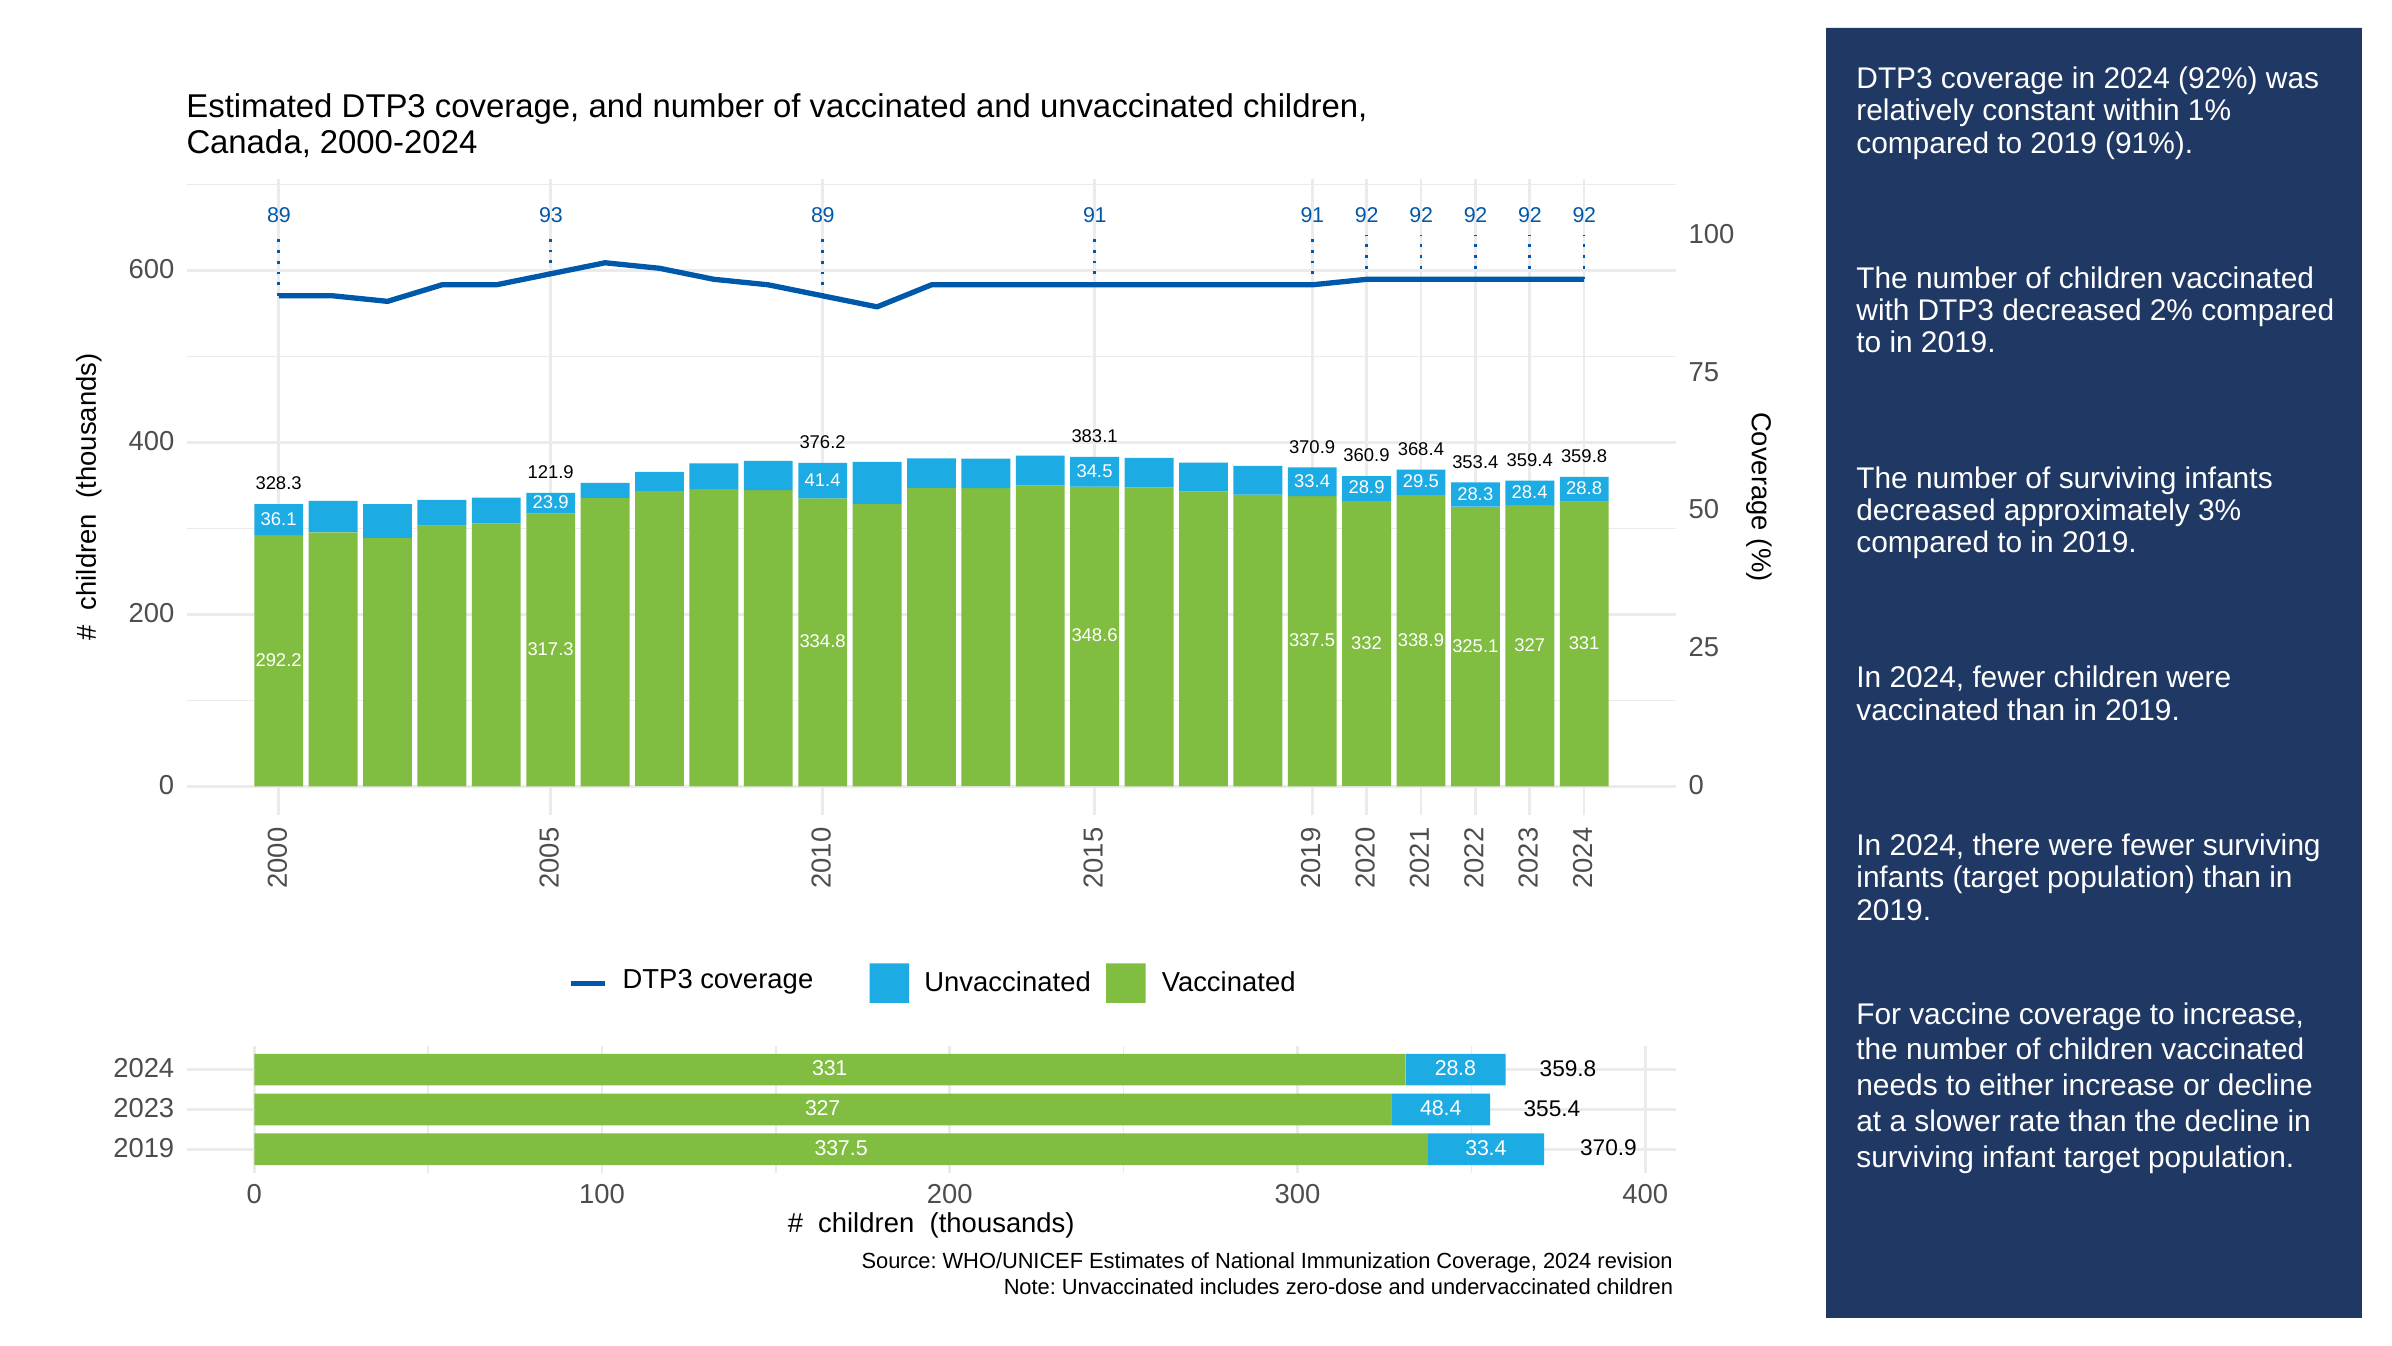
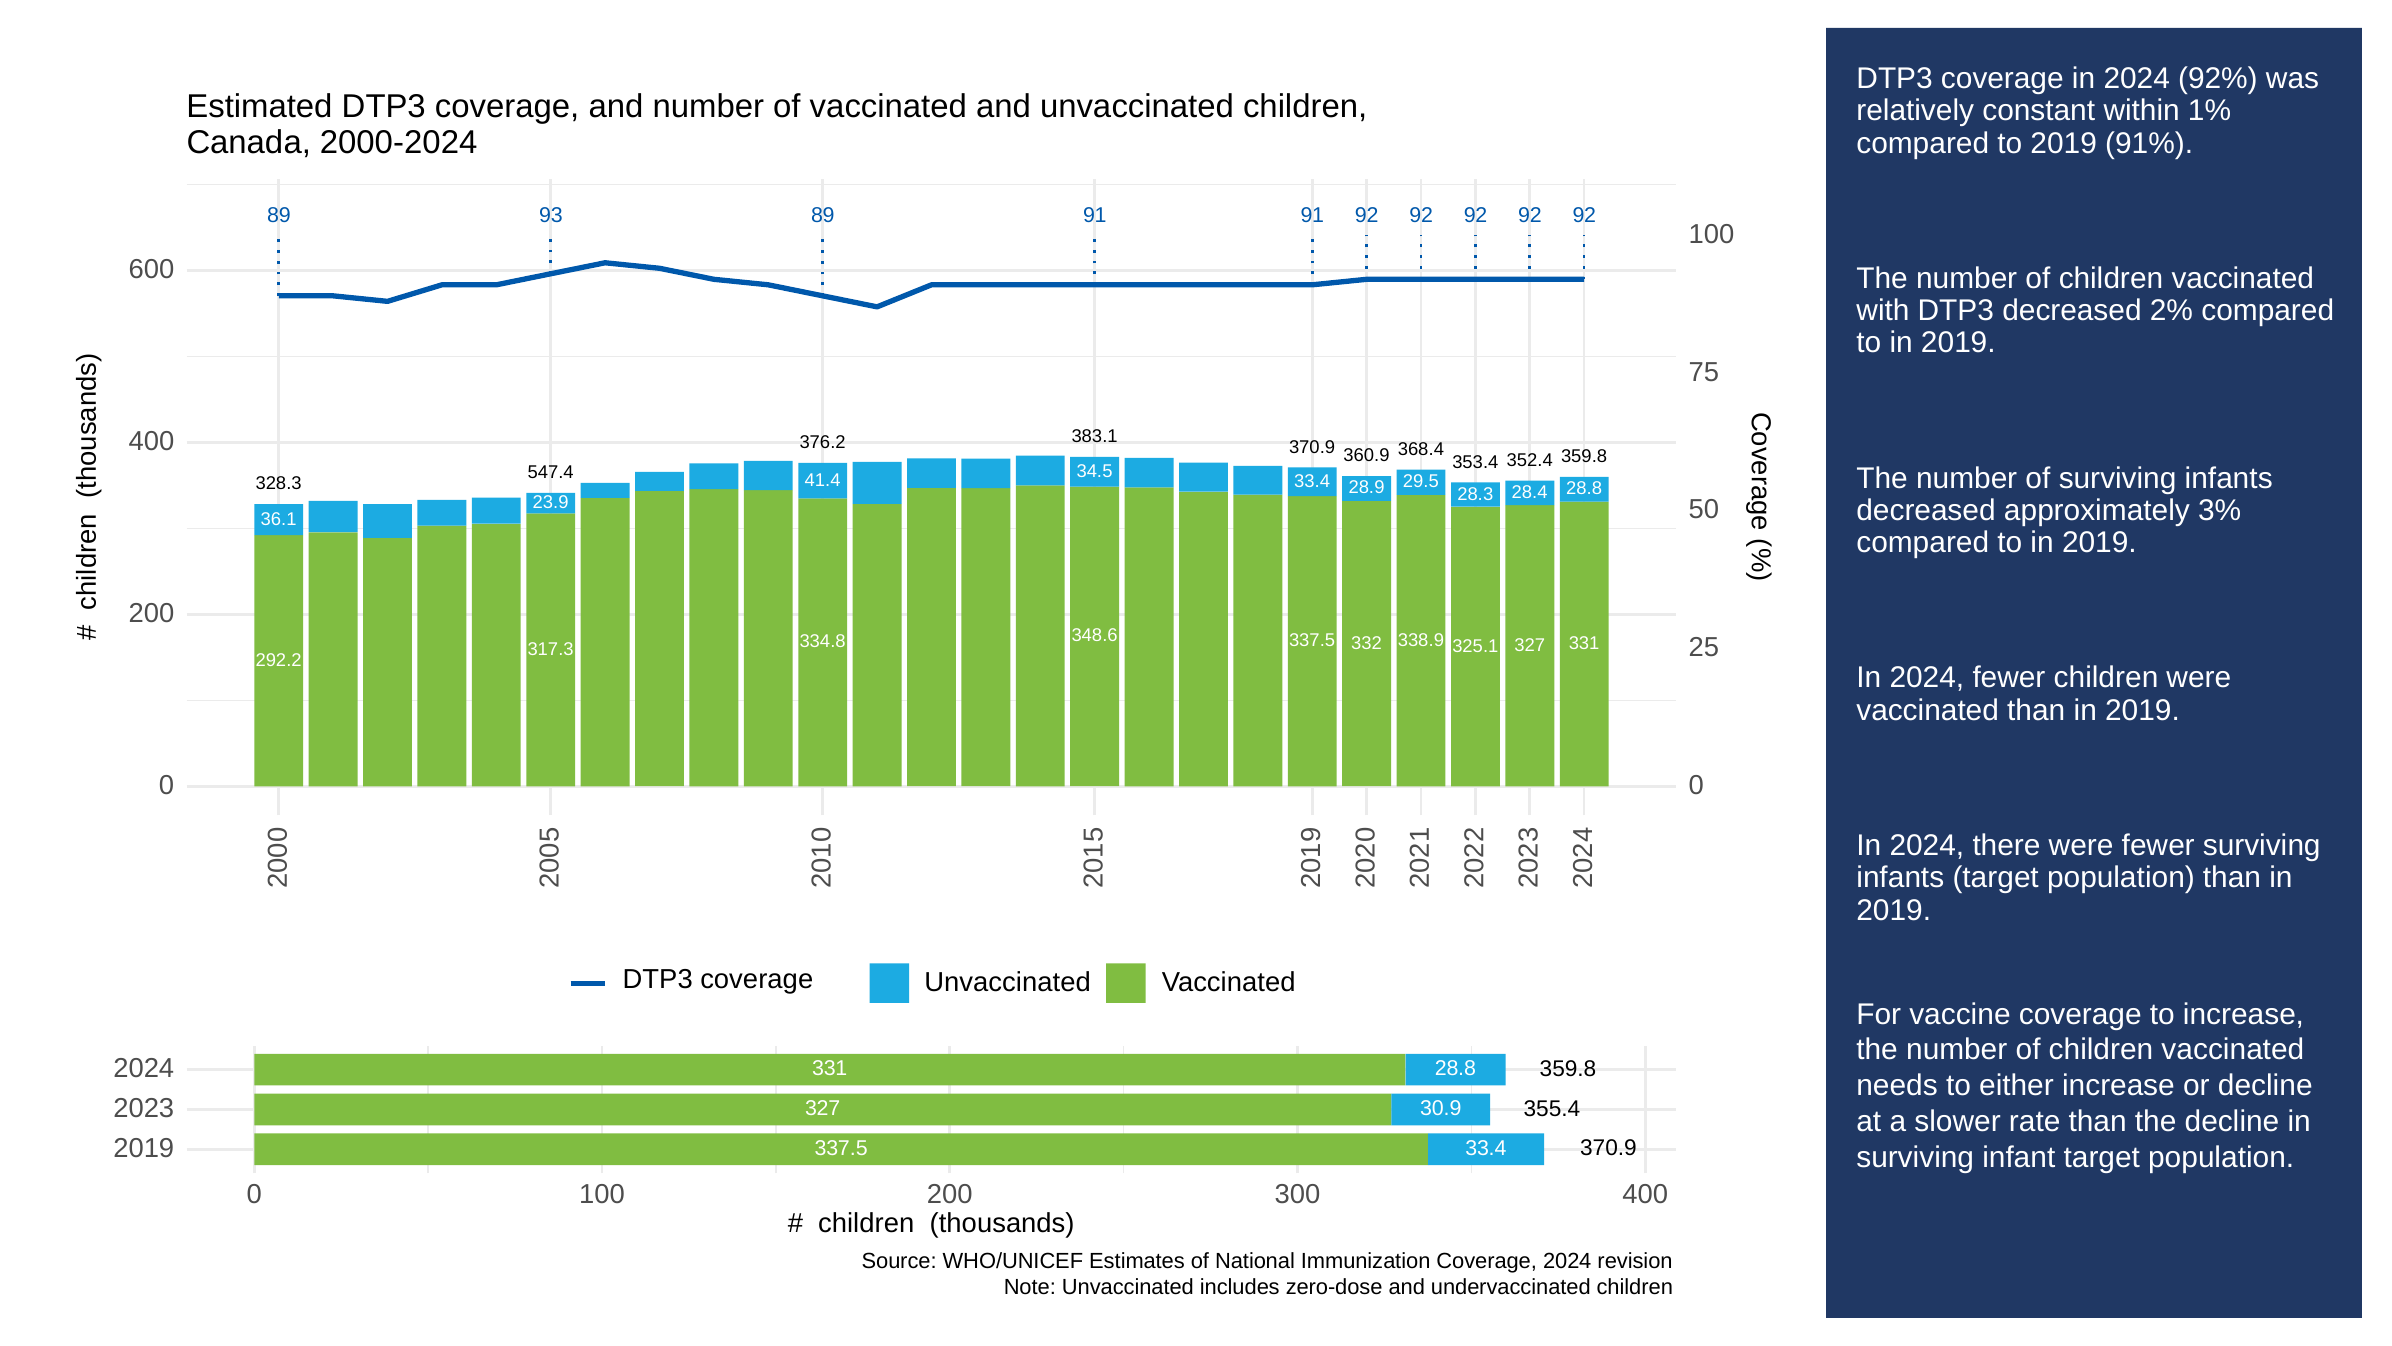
359.4: 359.4 -> 352.4
121.9: 121.9 -> 547.4
48.4: 48.4 -> 30.9
